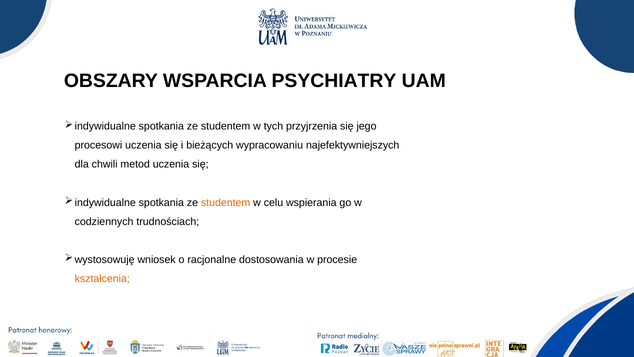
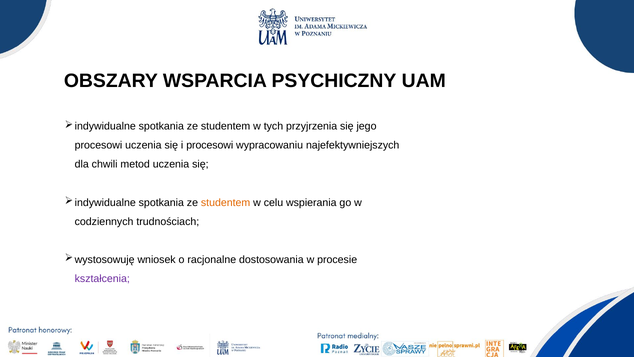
PSYCHIATRY: PSYCHIATRY -> PSYCHICZNY
i bieżących: bieżących -> procesowi
kształcenia colour: orange -> purple
